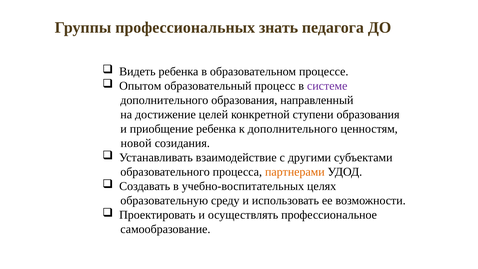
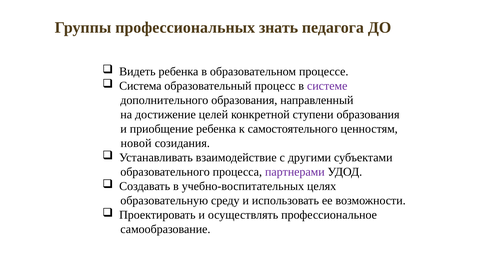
Опытом: Опытом -> Система
к дополнительного: дополнительного -> самостоятельного
партнерами colour: orange -> purple
